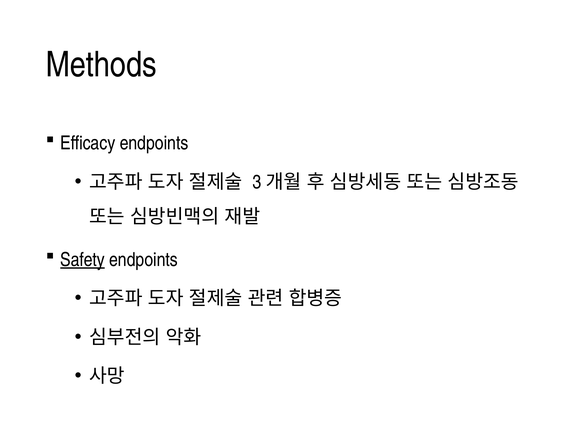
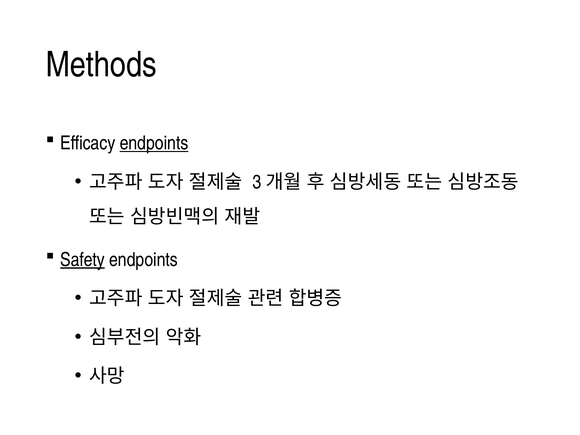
endpoints at (154, 143) underline: none -> present
